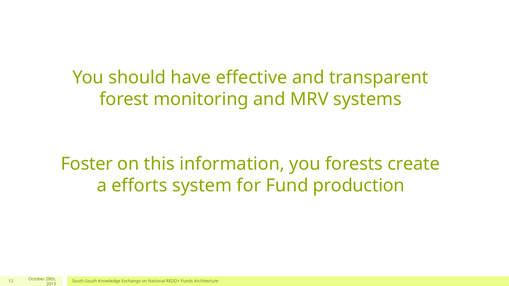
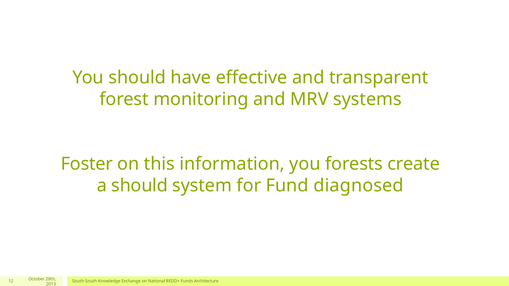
a efforts: efforts -> should
production: production -> diagnosed
